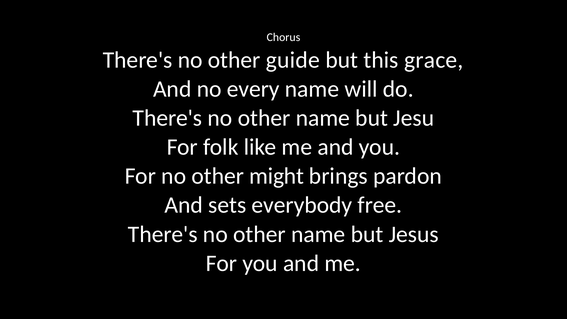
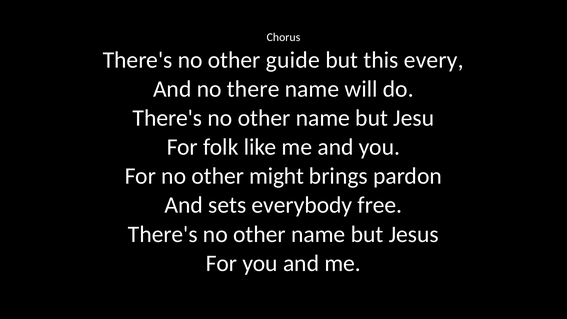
grace: grace -> every
every: every -> there
